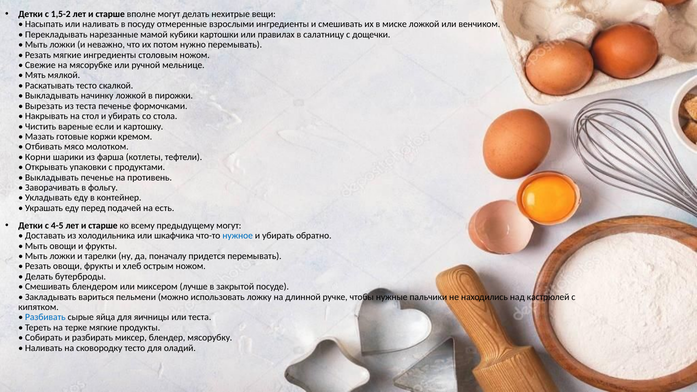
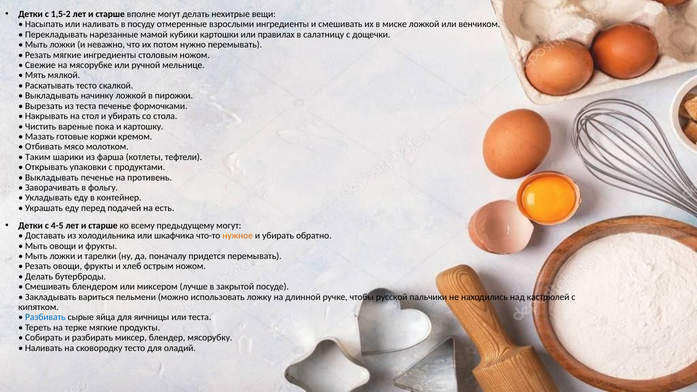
если: если -> пока
Корни: Корни -> Таким
нужное colour: blue -> orange
нужные: нужные -> русской
